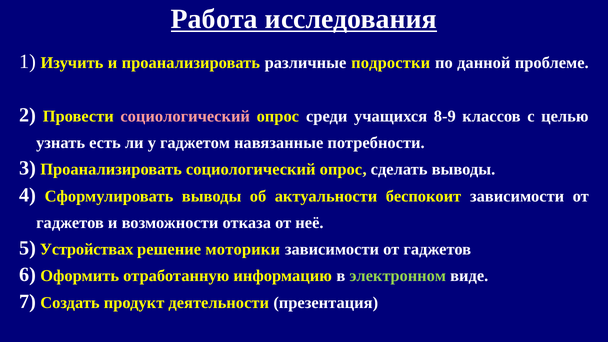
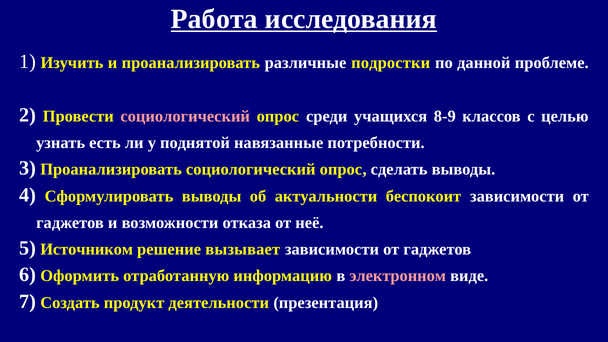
гаджетом: гаджетом -> поднятой
Устройствах: Устройствах -> Источником
моторики: моторики -> вызывает
электронном colour: light green -> pink
